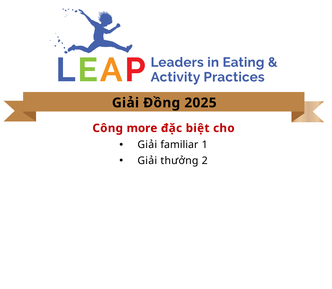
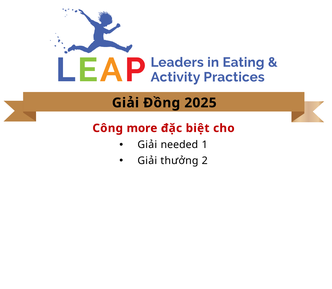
familiar: familiar -> needed
